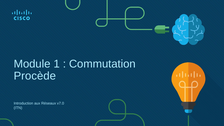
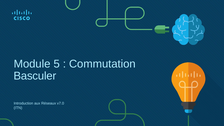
1: 1 -> 5
Procède: Procède -> Basculer
